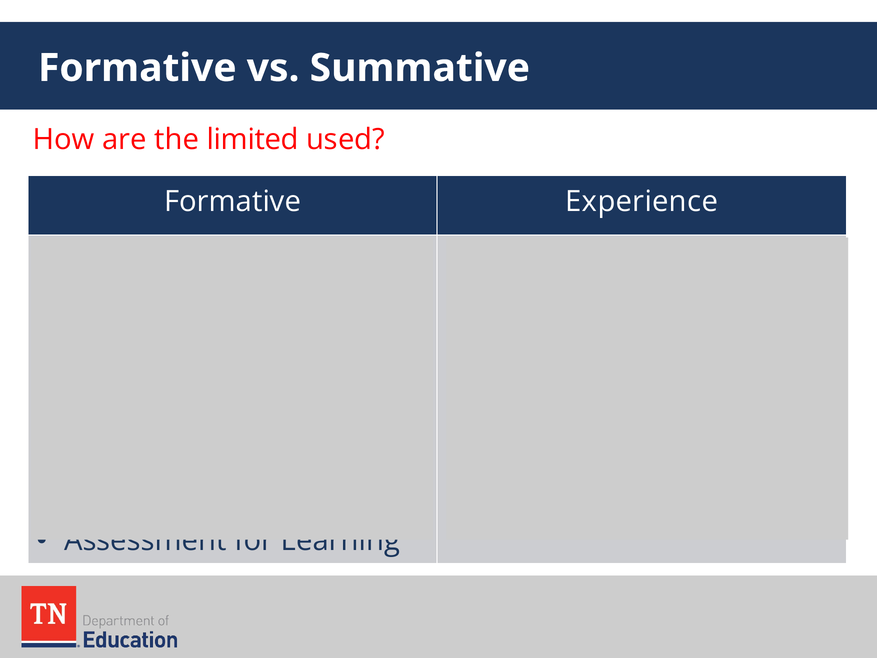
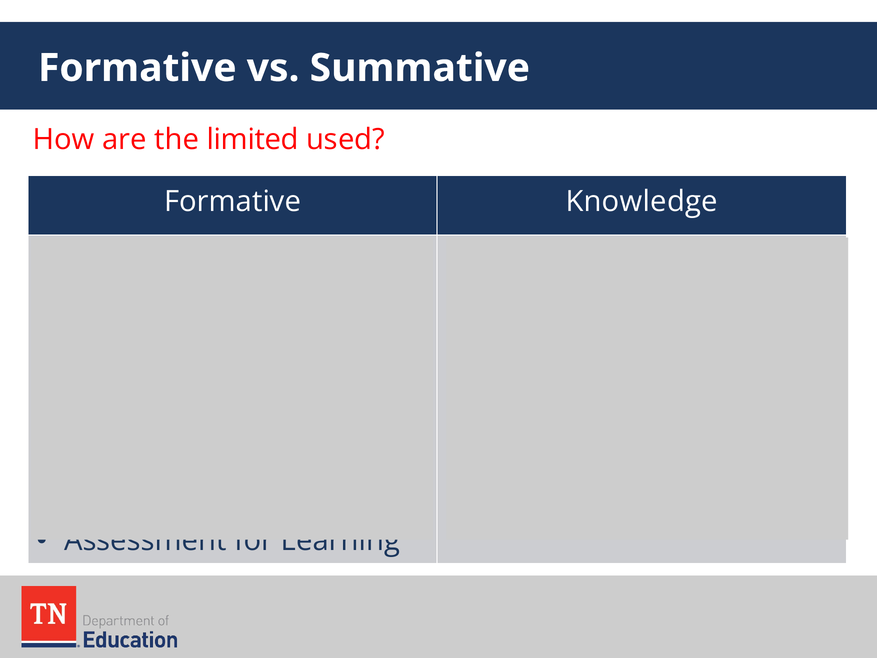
Experience: Experience -> Knowledge
